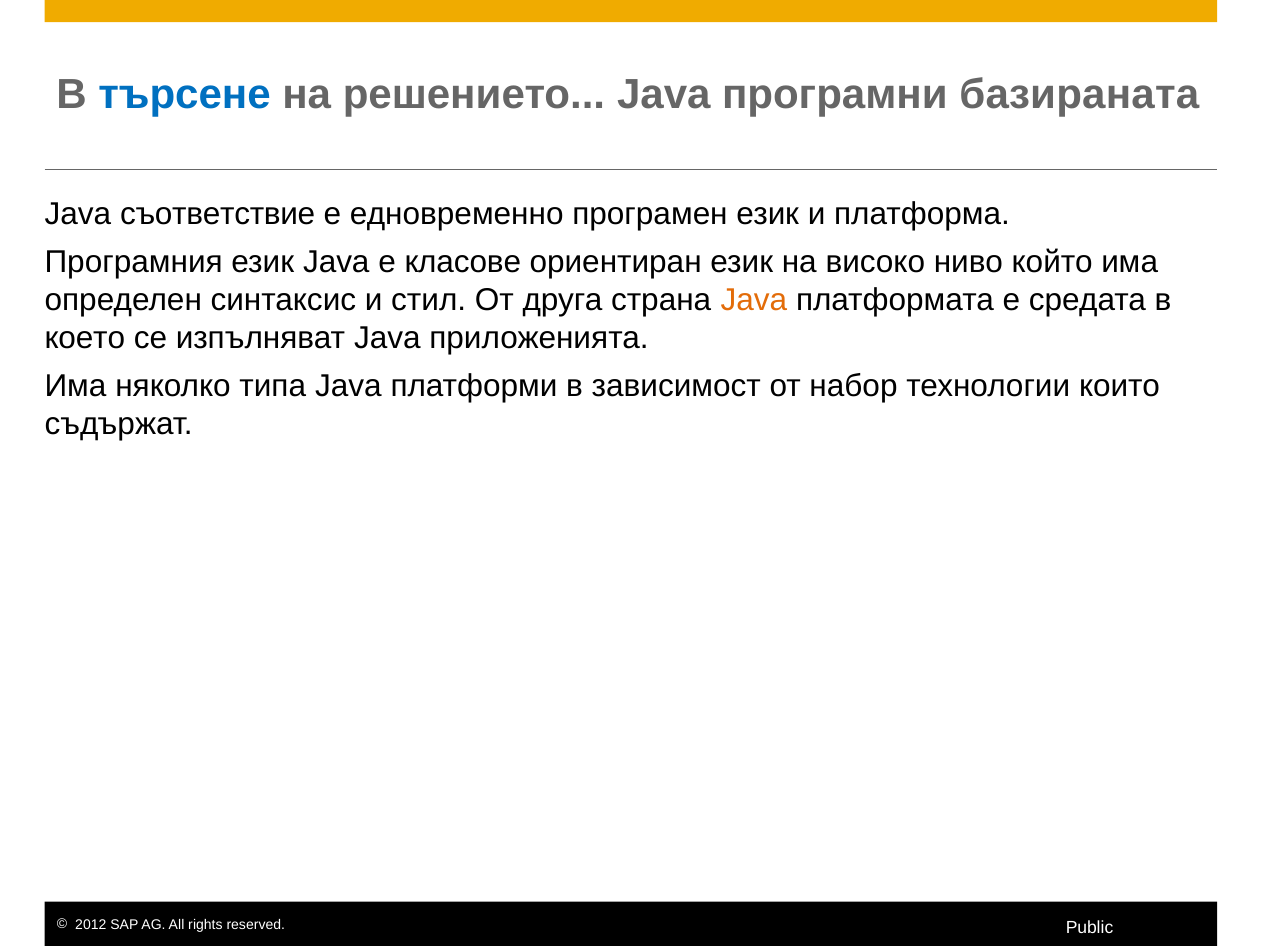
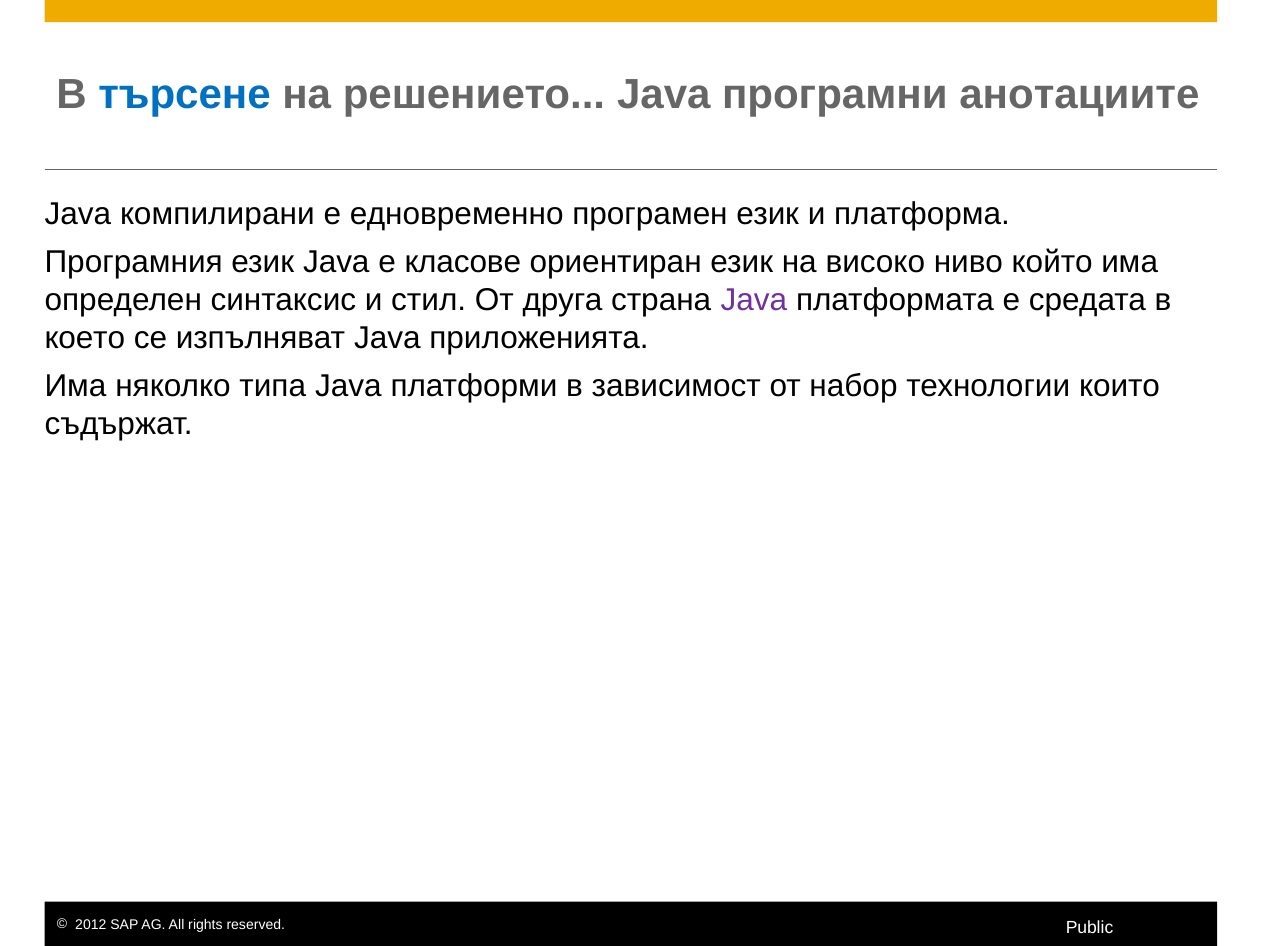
базираната: базираната -> анотациите
съответствие: съответствие -> компилирани
Java at (754, 300) colour: orange -> purple
